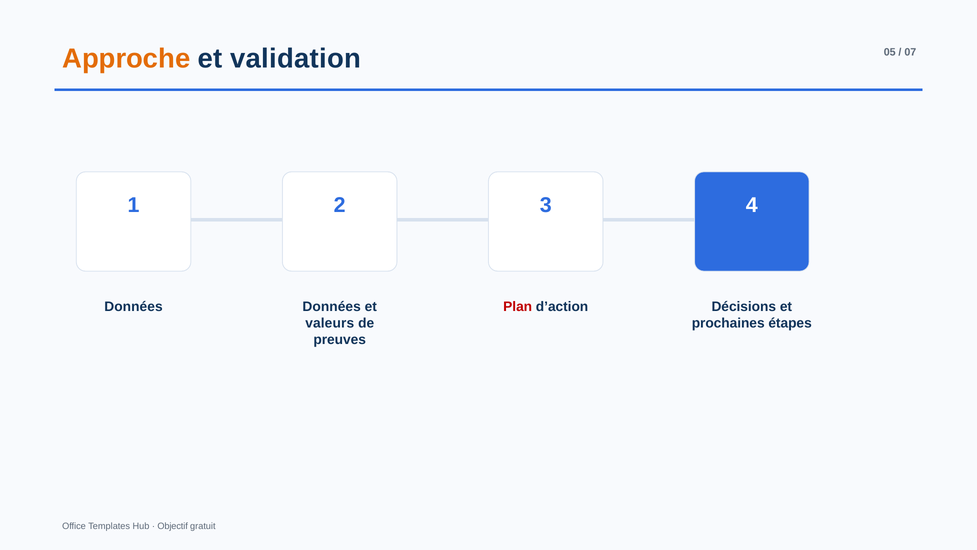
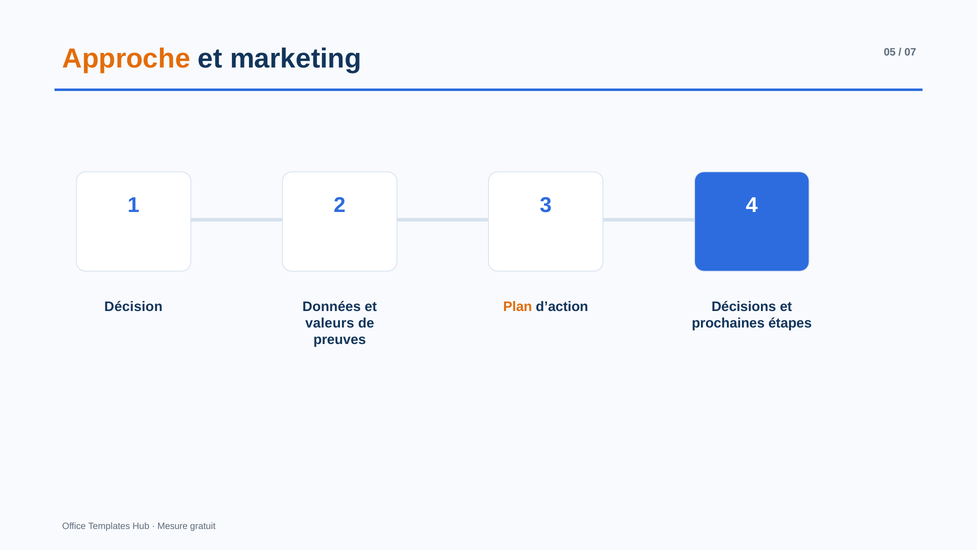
validation: validation -> marketing
Données at (133, 307): Données -> Décision
Plan colour: red -> orange
Objectif: Objectif -> Mesure
